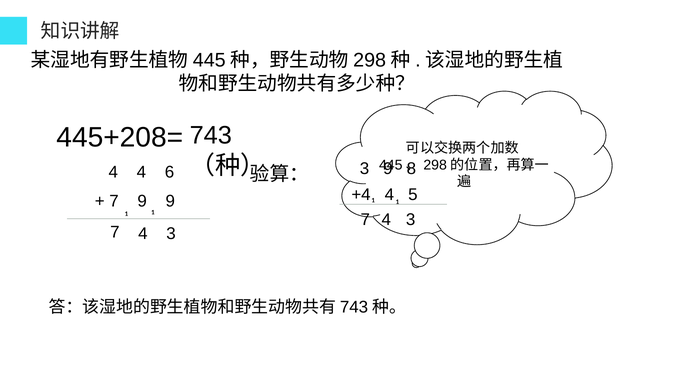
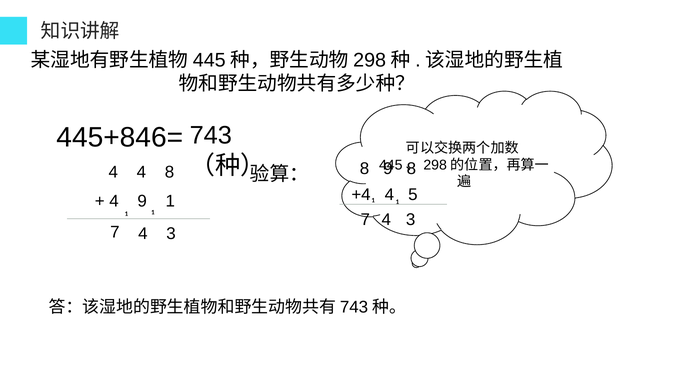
445+208=: 445+208= -> 445+846=
4 6: 6 -> 8
3 at (365, 169): 3 -> 8
7 at (114, 201): 7 -> 4
9 9: 9 -> 1
